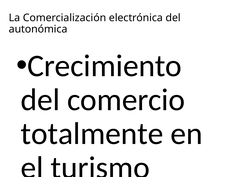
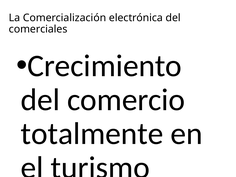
autonómica: autonómica -> comerciales
